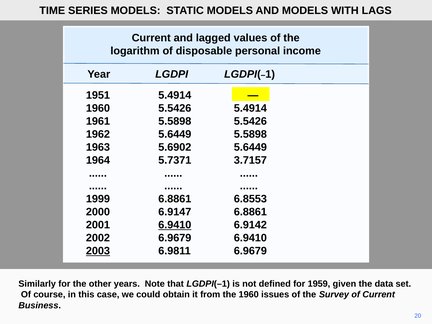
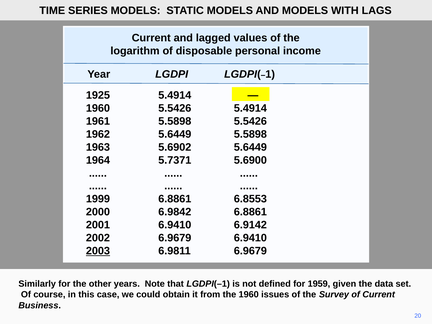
1951: 1951 -> 1925
3.7157: 3.7157 -> 5.6900
6.9147: 6.9147 -> 6.9842
6.9410 at (175, 225) underline: present -> none
